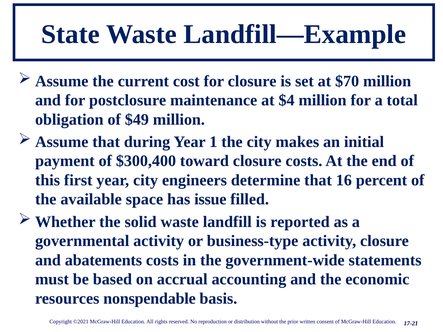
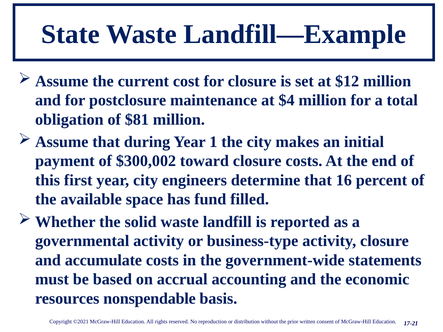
$70: $70 -> $12
$49: $49 -> $81
$300,400: $300,400 -> $300,002
issue: issue -> fund
abatements: abatements -> accumulate
